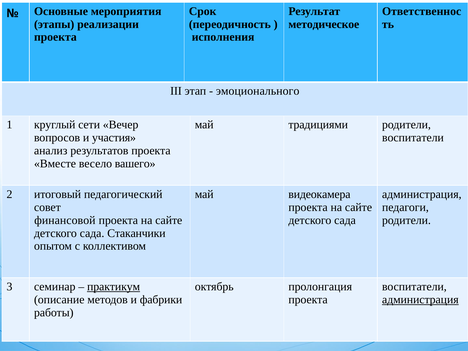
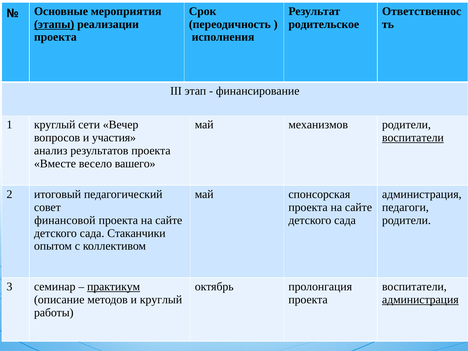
этапы underline: none -> present
методическое: методическое -> родительское
эмоционального: эмоционального -> финансирование
традициями: традициями -> механизмов
воспитатели at (413, 138) underline: none -> present
видеокамера: видеокамера -> спонсорская
и фабрики: фабрики -> круглый
